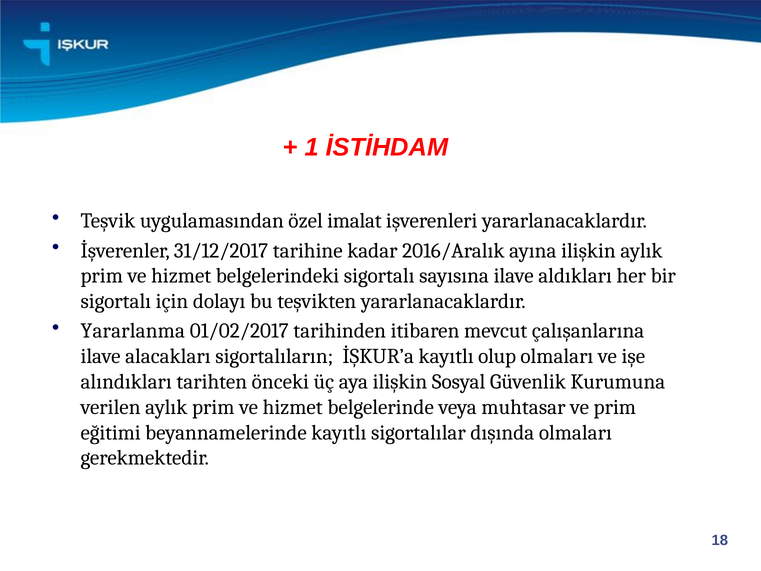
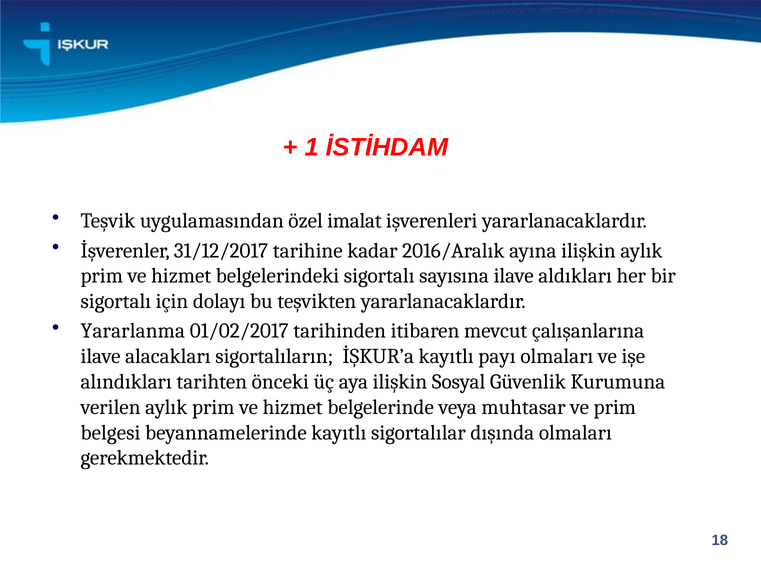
olup: olup -> payı
eğitimi: eğitimi -> belgesi
